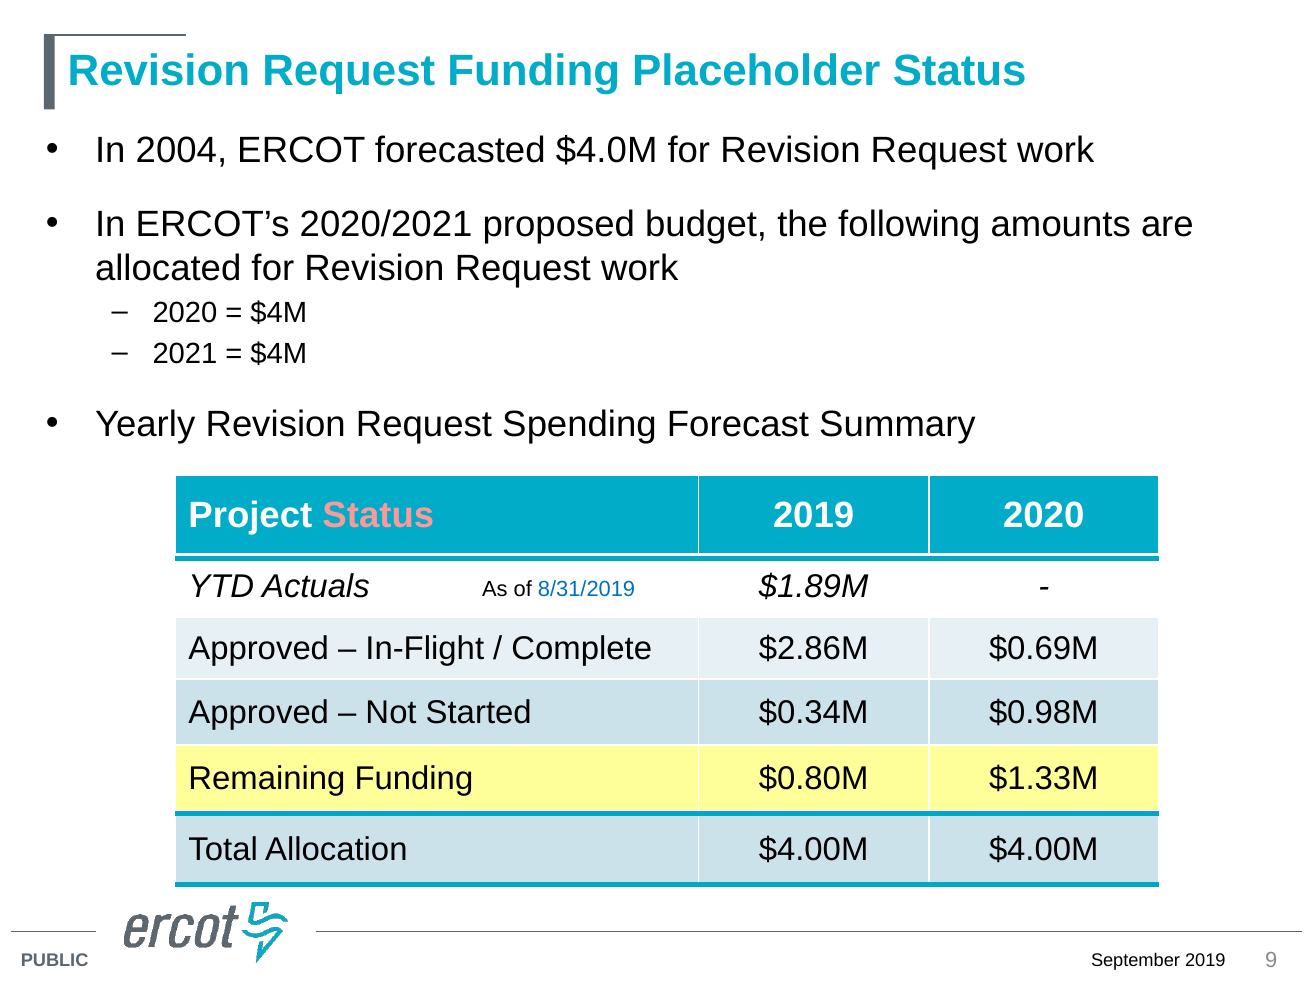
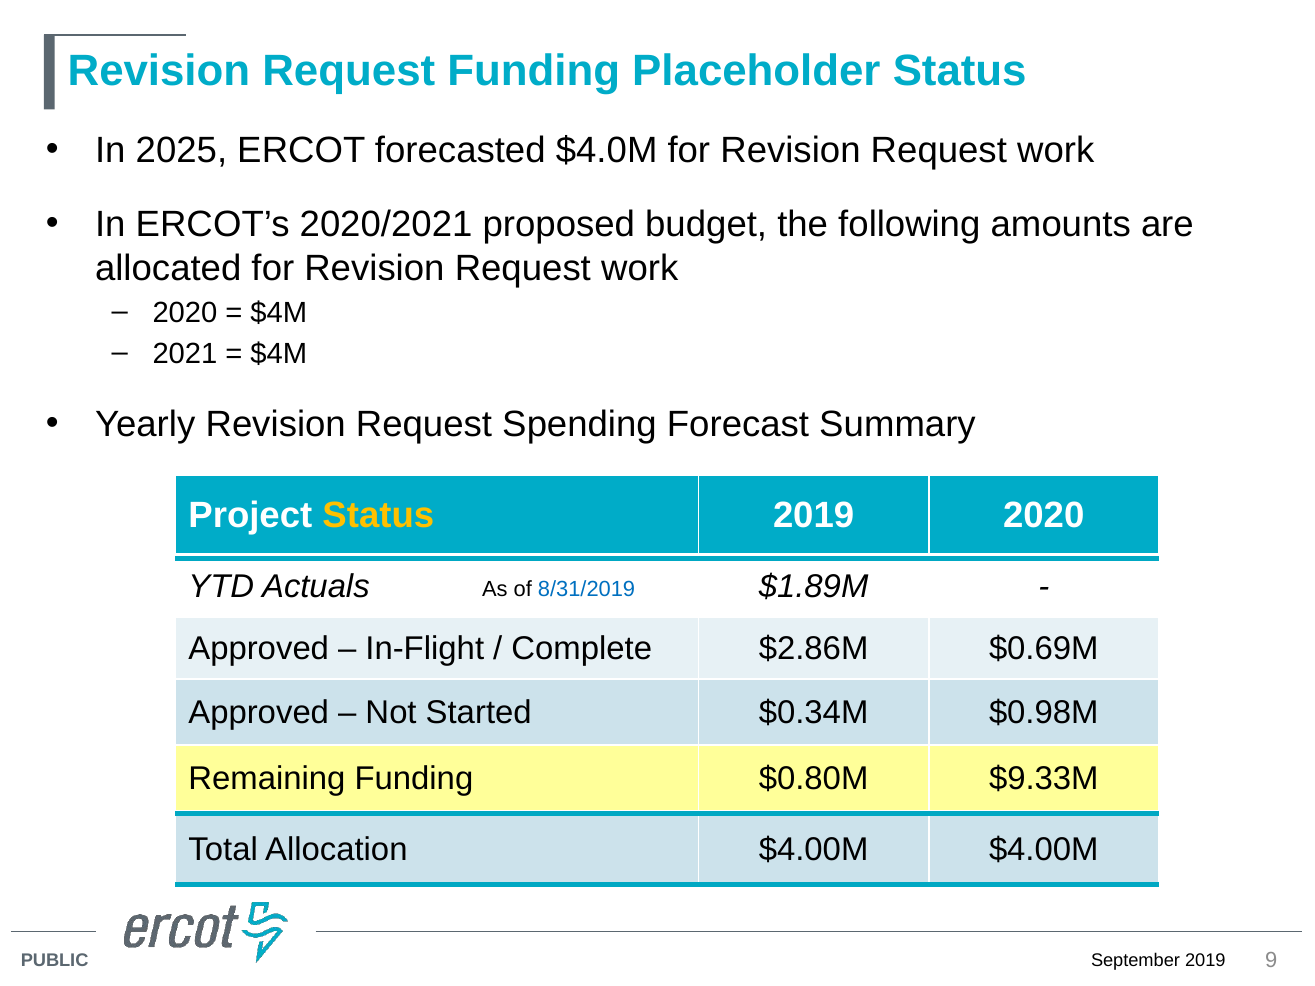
2004: 2004 -> 2025
Status at (378, 516) colour: pink -> yellow
$1.33M: $1.33M -> $9.33M
